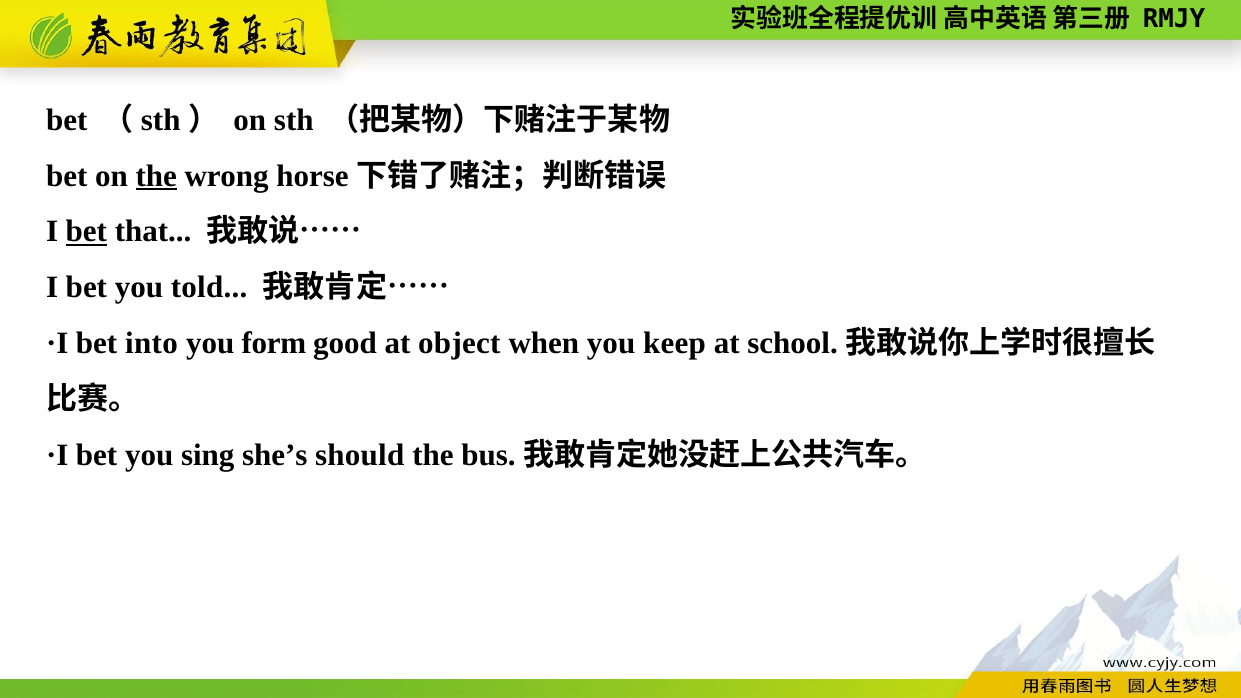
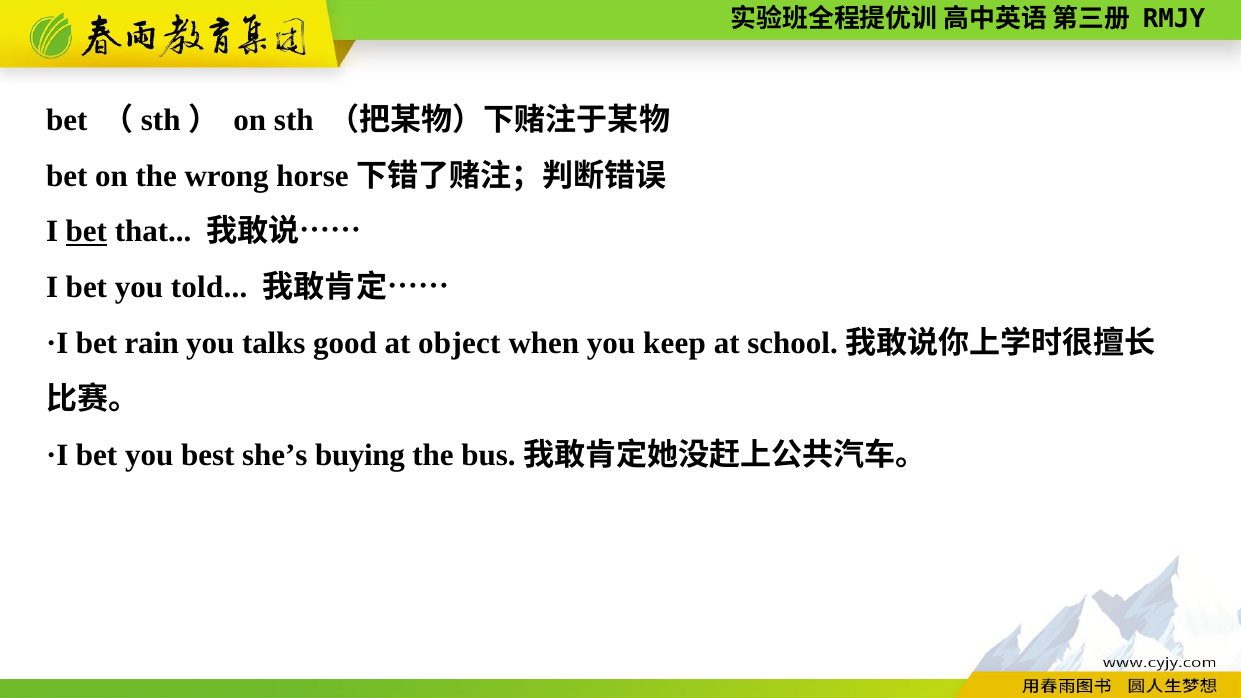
the at (156, 176) underline: present -> none
into: into -> rain
form: form -> talks
sing: sing -> best
should: should -> buying
